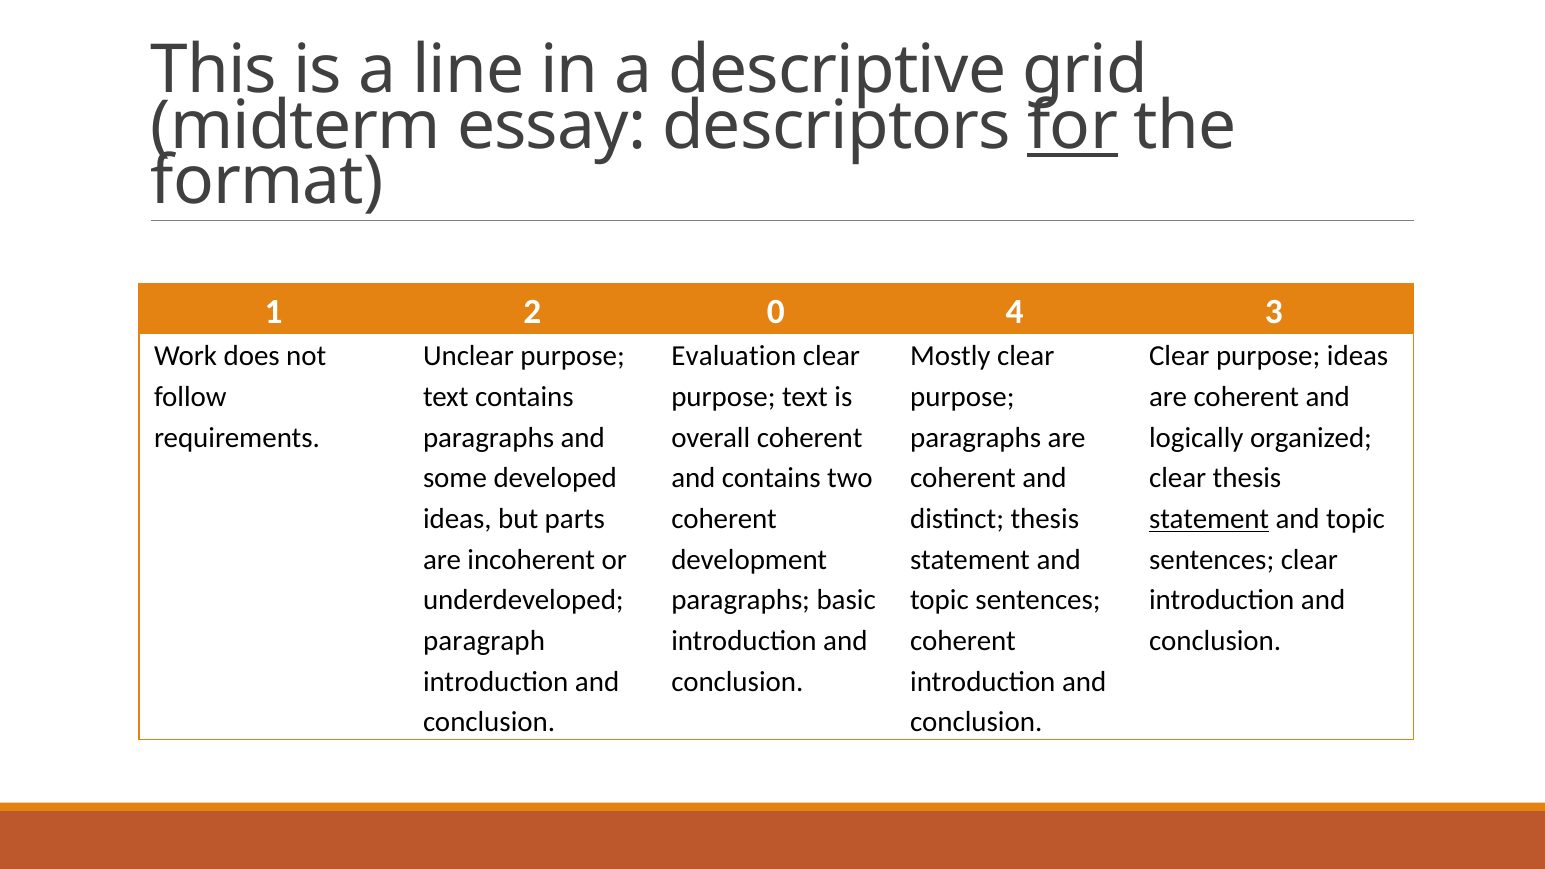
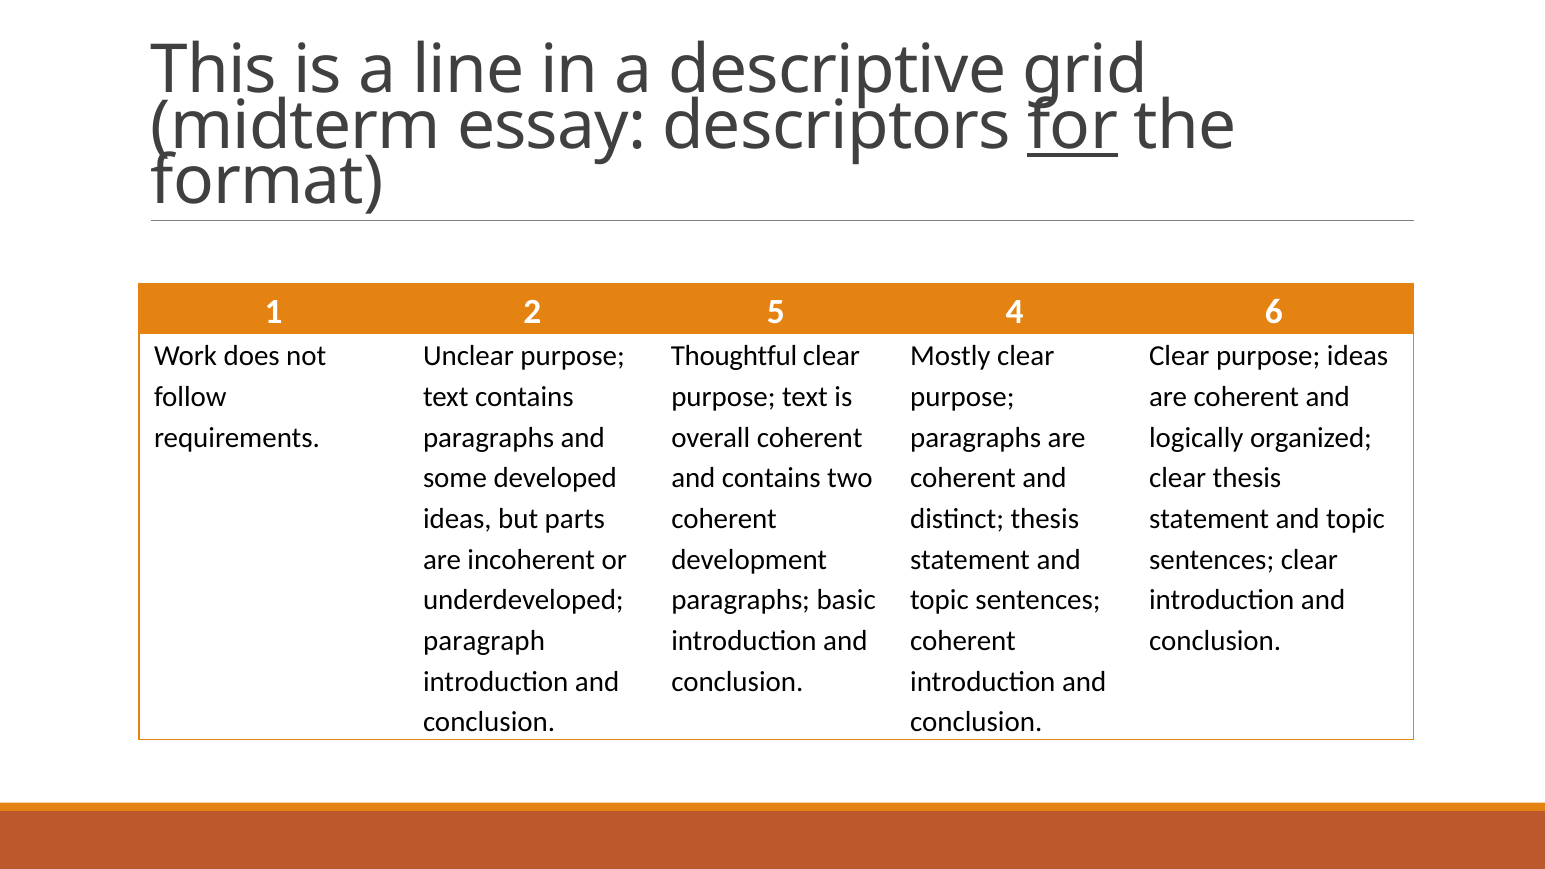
0: 0 -> 5
3: 3 -> 6
Evaluation: Evaluation -> Thoughtful
statement at (1209, 519) underline: present -> none
